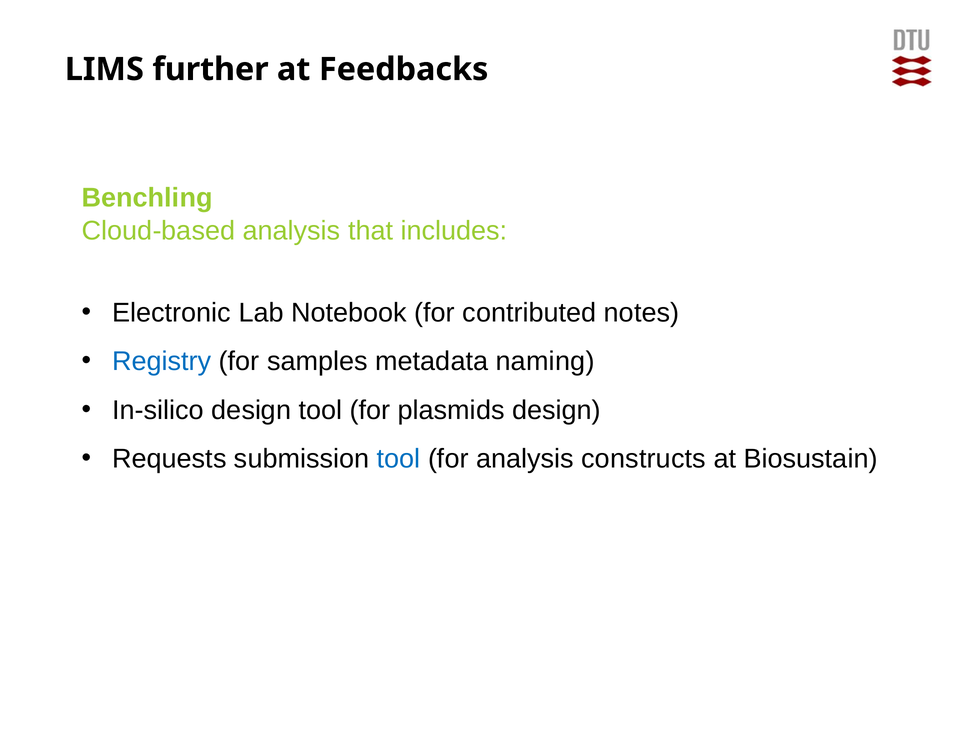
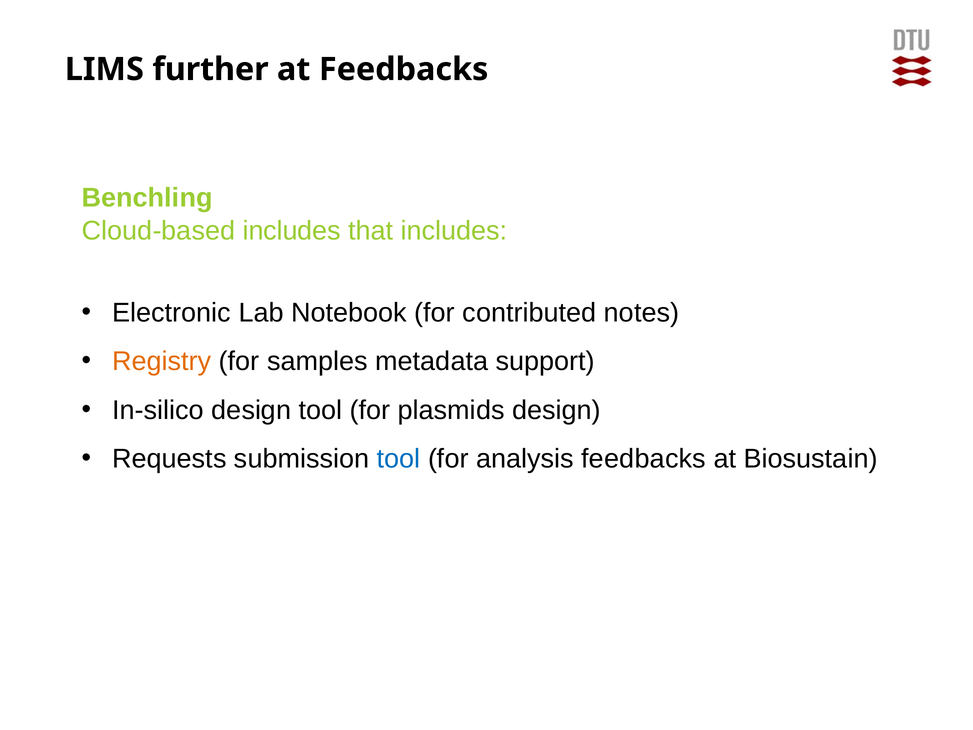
Cloud-based analysis: analysis -> includes
Registry colour: blue -> orange
naming: naming -> support
analysis constructs: constructs -> feedbacks
